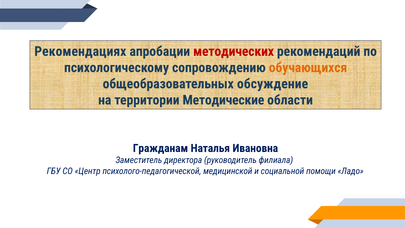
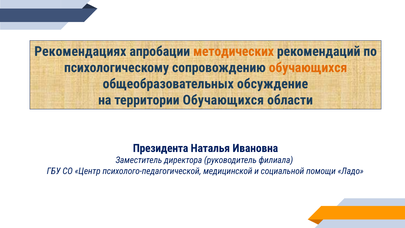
методических colour: red -> orange
территории Методические: Методические -> Обучающихся
Гражданам: Гражданам -> Президента
